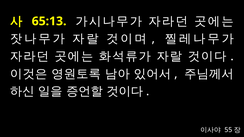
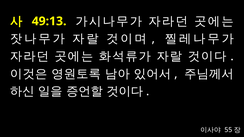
65:13: 65:13 -> 49:13
